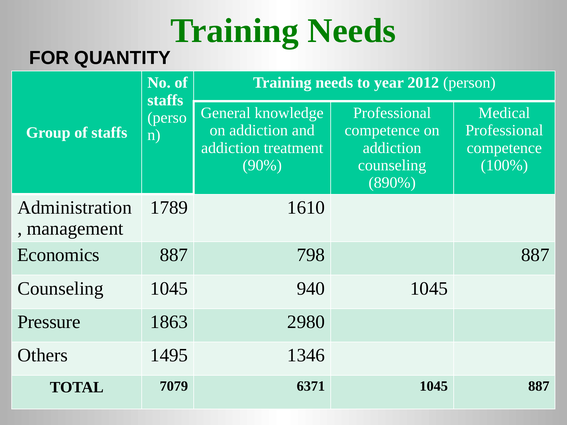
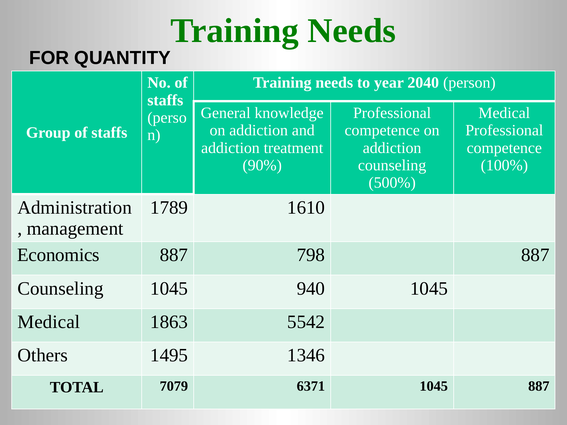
2012: 2012 -> 2040
890%: 890% -> 500%
Pressure at (49, 322): Pressure -> Medical
2980: 2980 -> 5542
